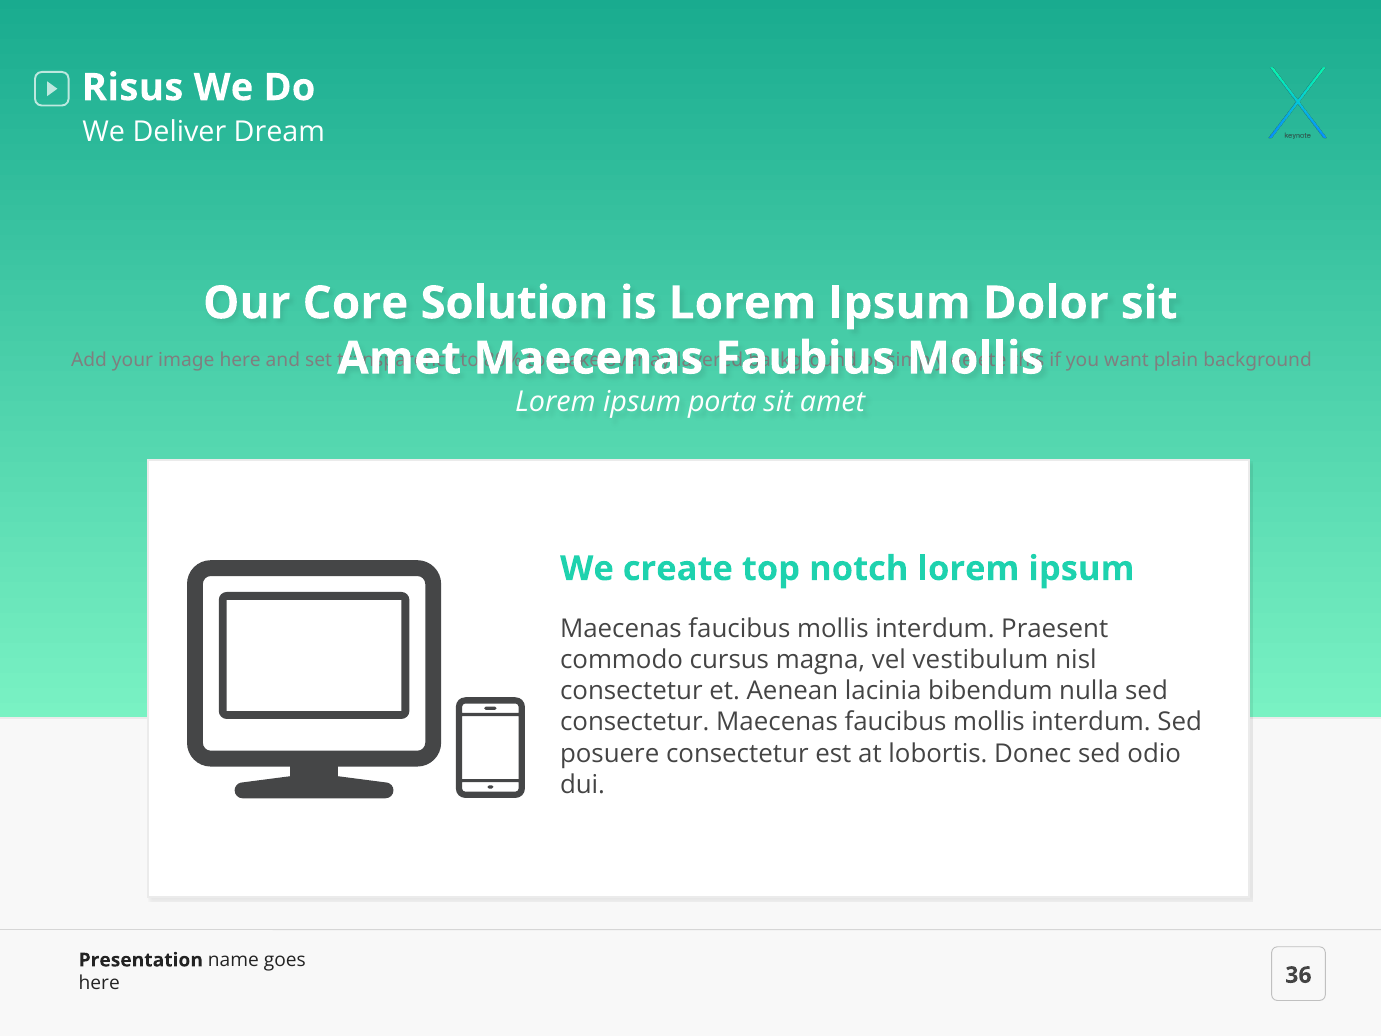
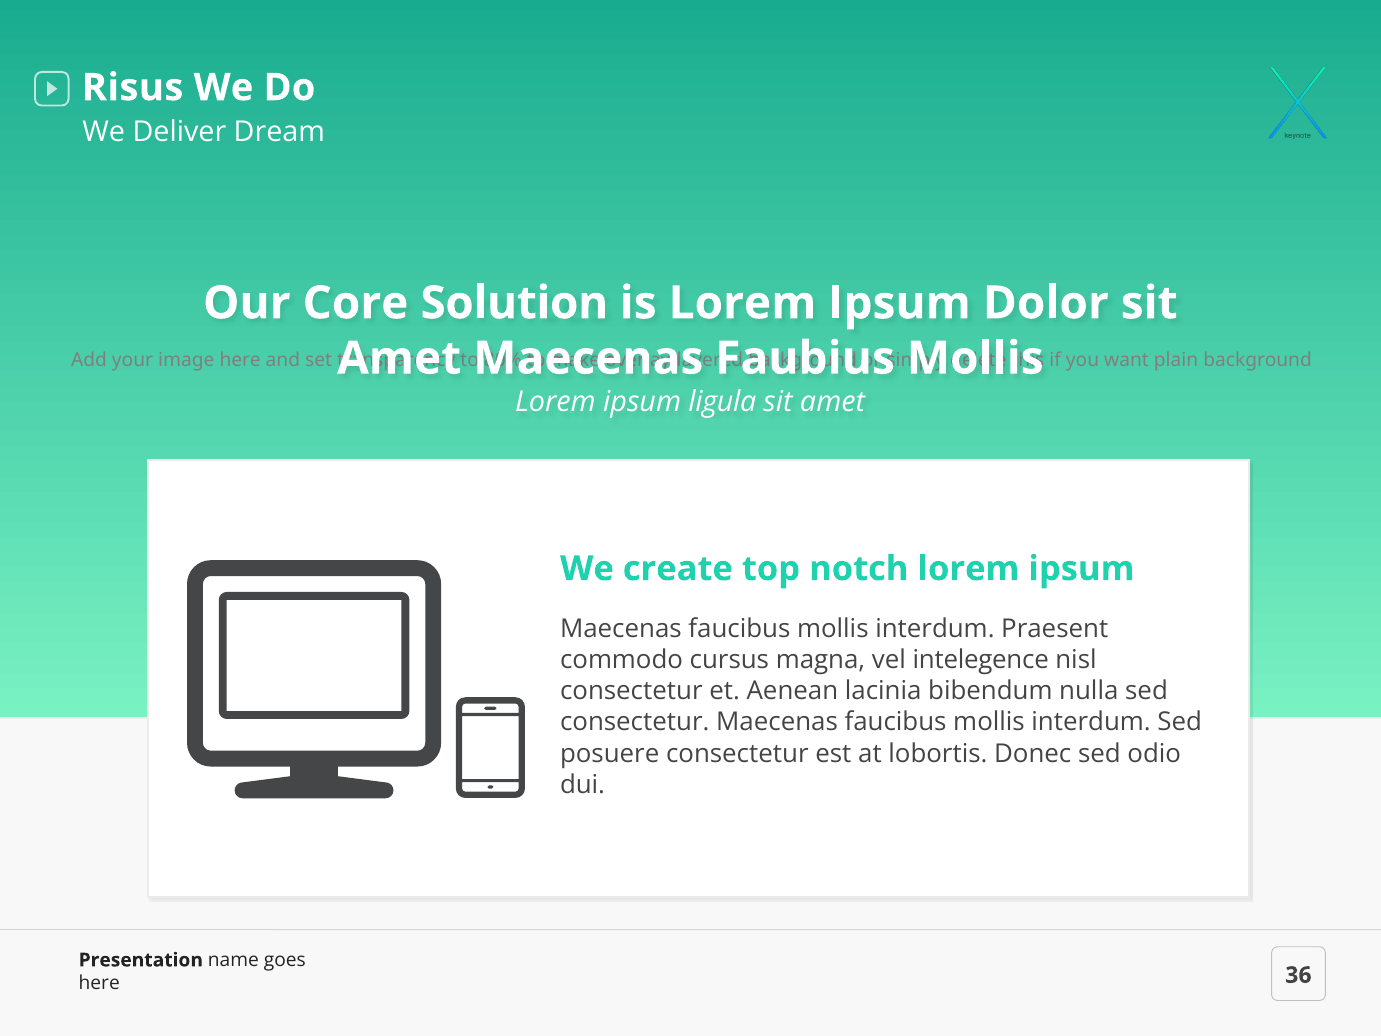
porta: porta -> ligula
vestibulum: vestibulum -> intelegence
